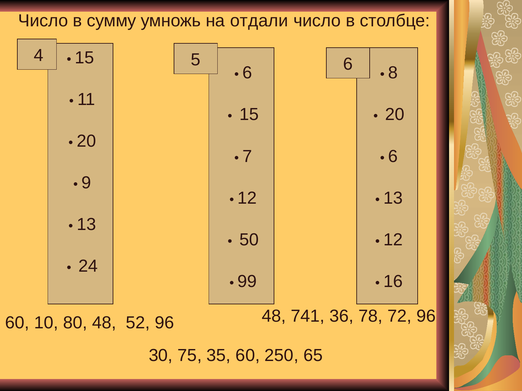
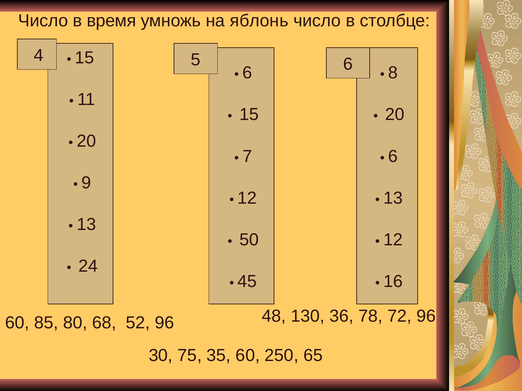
сумму: сумму -> время
отдали: отдали -> яблонь
99: 99 -> 45
741: 741 -> 130
10: 10 -> 85
80 48: 48 -> 68
